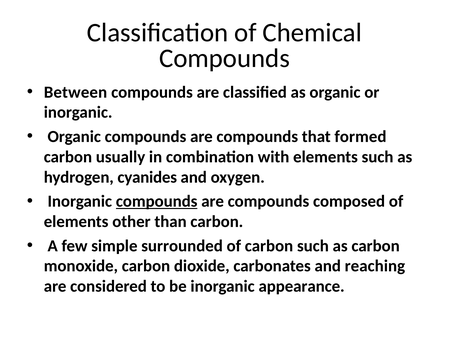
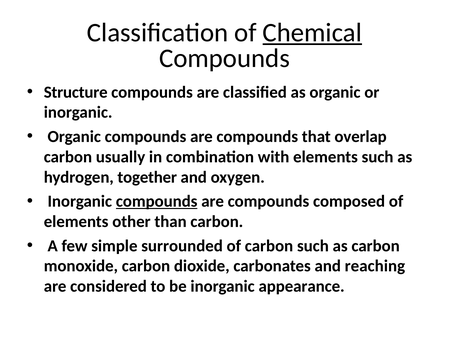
Chemical underline: none -> present
Between: Between -> Structure
formed: formed -> overlap
cyanides: cyanides -> together
